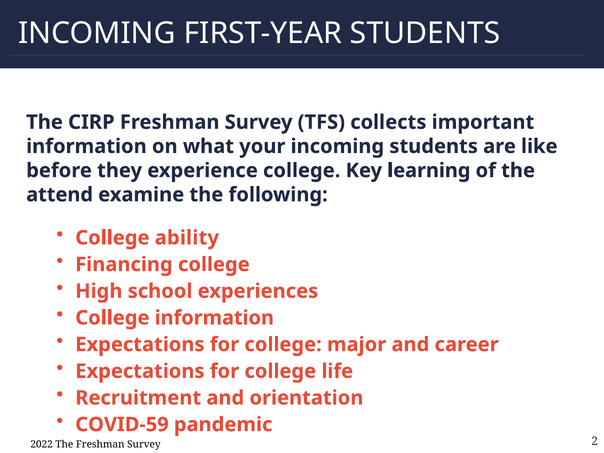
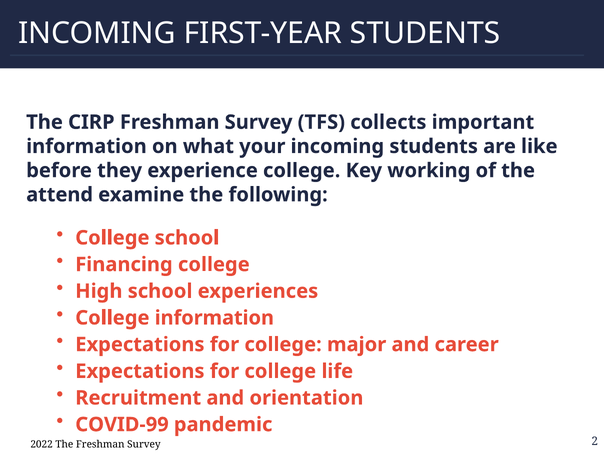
learning: learning -> working
College ability: ability -> school
COVID-59: COVID-59 -> COVID-99
